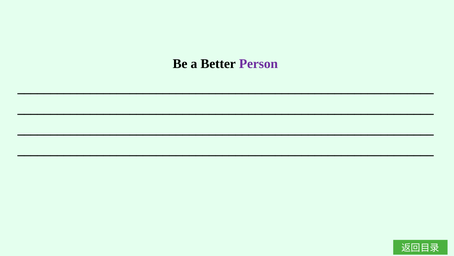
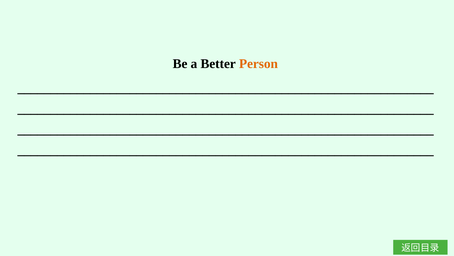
Person colour: purple -> orange
